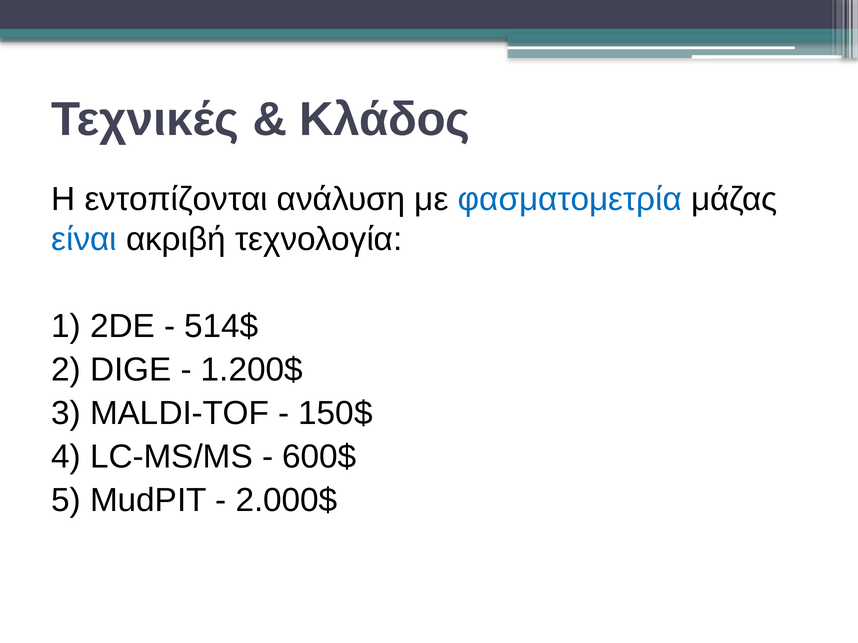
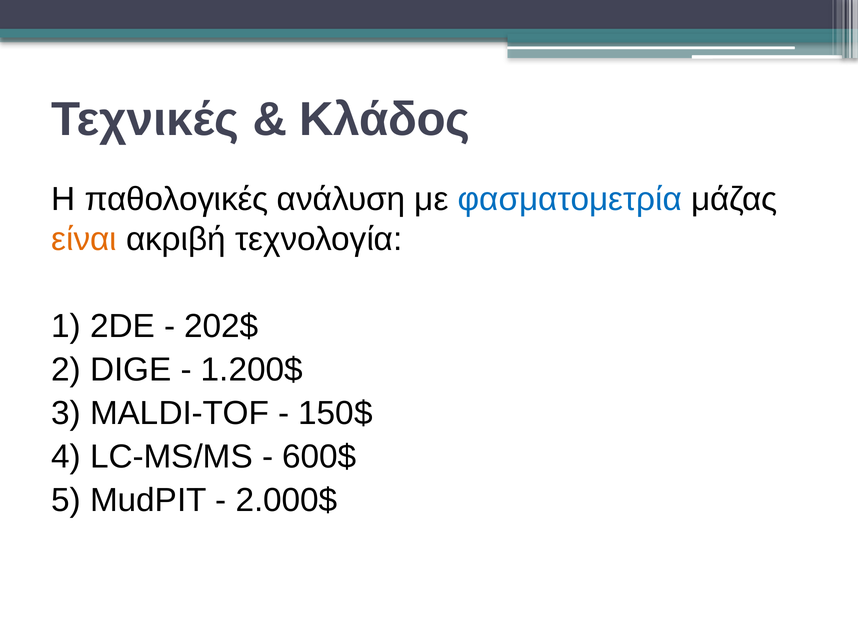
εντοπίζονται: εντοπίζονται -> παθολογικές
είναι colour: blue -> orange
514$: 514$ -> 202$
